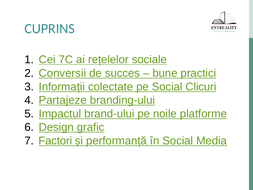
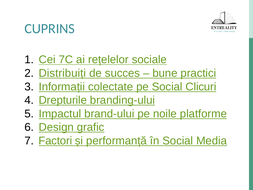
Conversii: Conversii -> Distribuiți
Partajeze: Partajeze -> Drepturile
